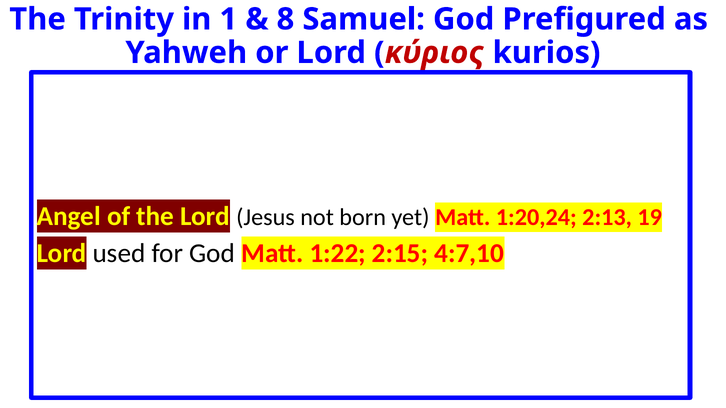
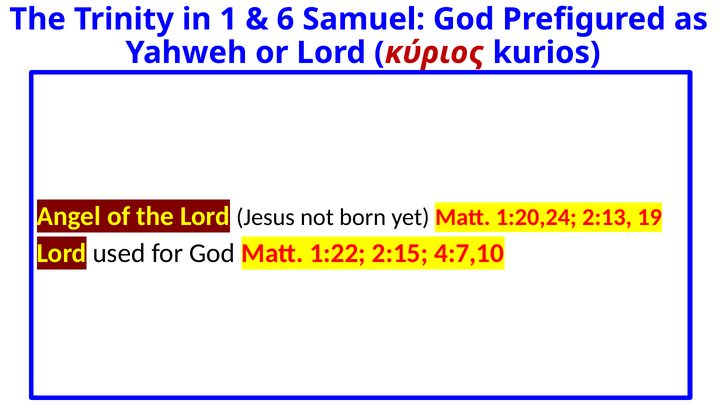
8: 8 -> 6
